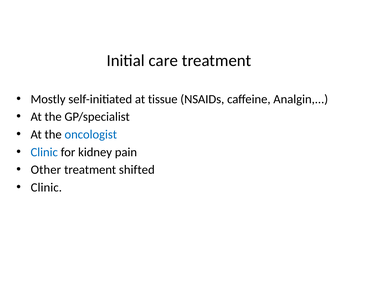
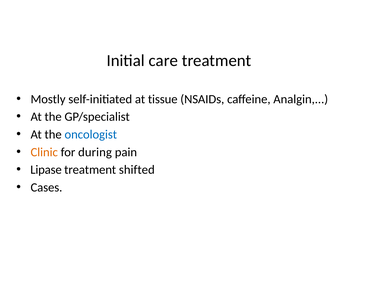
Clinic at (44, 152) colour: blue -> orange
kidney: kidney -> during
Other: Other -> Lipase
Clinic at (46, 187): Clinic -> Cases
